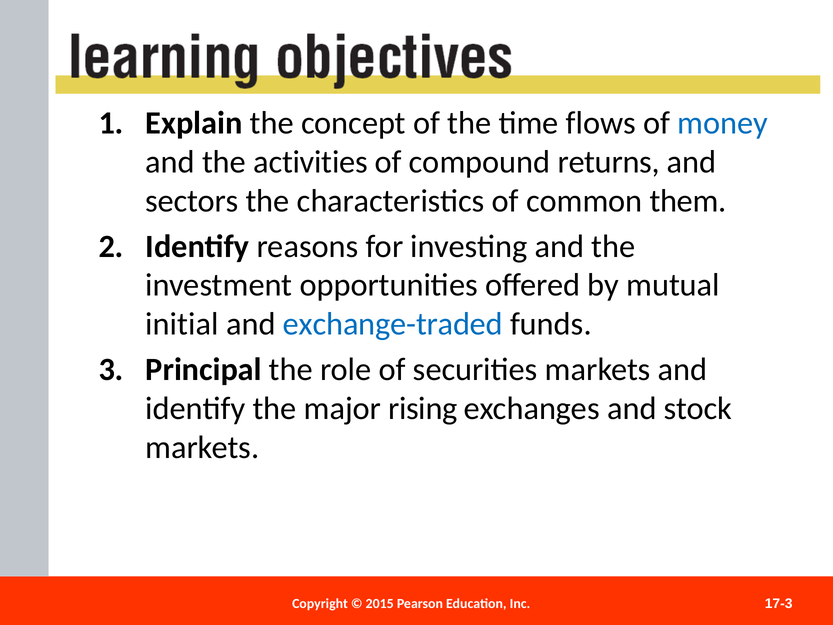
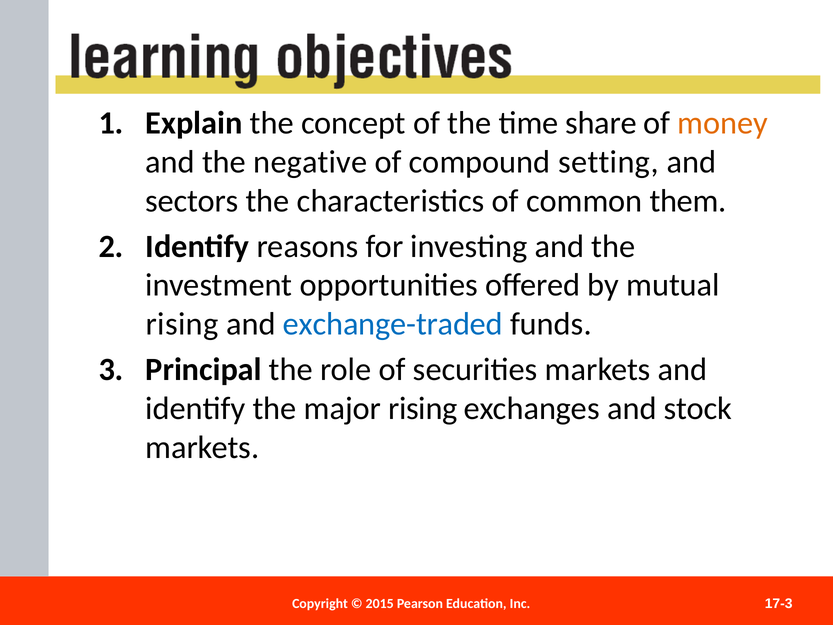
flows: flows -> share
money colour: blue -> orange
activities: activities -> negative
returns: returns -> setting
initial at (182, 324): initial -> rising
